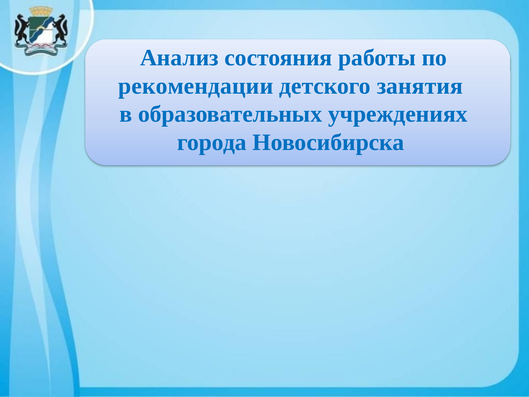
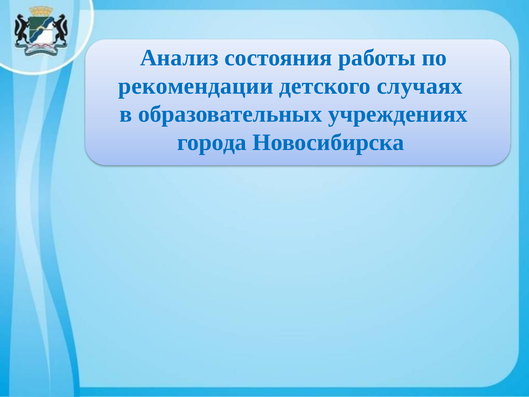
занятия: занятия -> случаях
